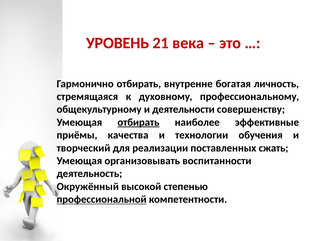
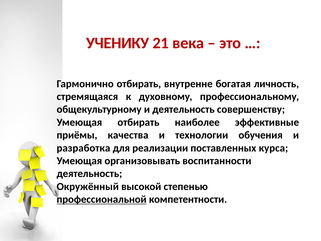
УРОВЕНЬ: УРОВЕНЬ -> УЧЕНИКУ
и деятельности: деятельности -> деятельность
отбирать at (138, 122) underline: present -> none
творческий: творческий -> разработка
сжать: сжать -> курса
